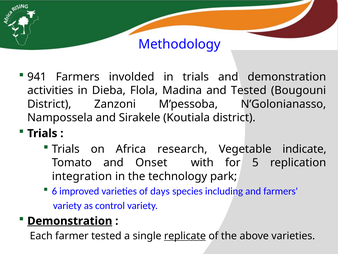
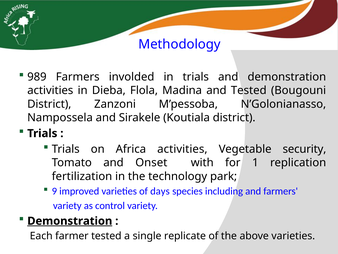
941: 941 -> 989
Africa research: research -> activities
indicate: indicate -> security
5: 5 -> 1
integration: integration -> fertilization
6: 6 -> 9
replicate underline: present -> none
